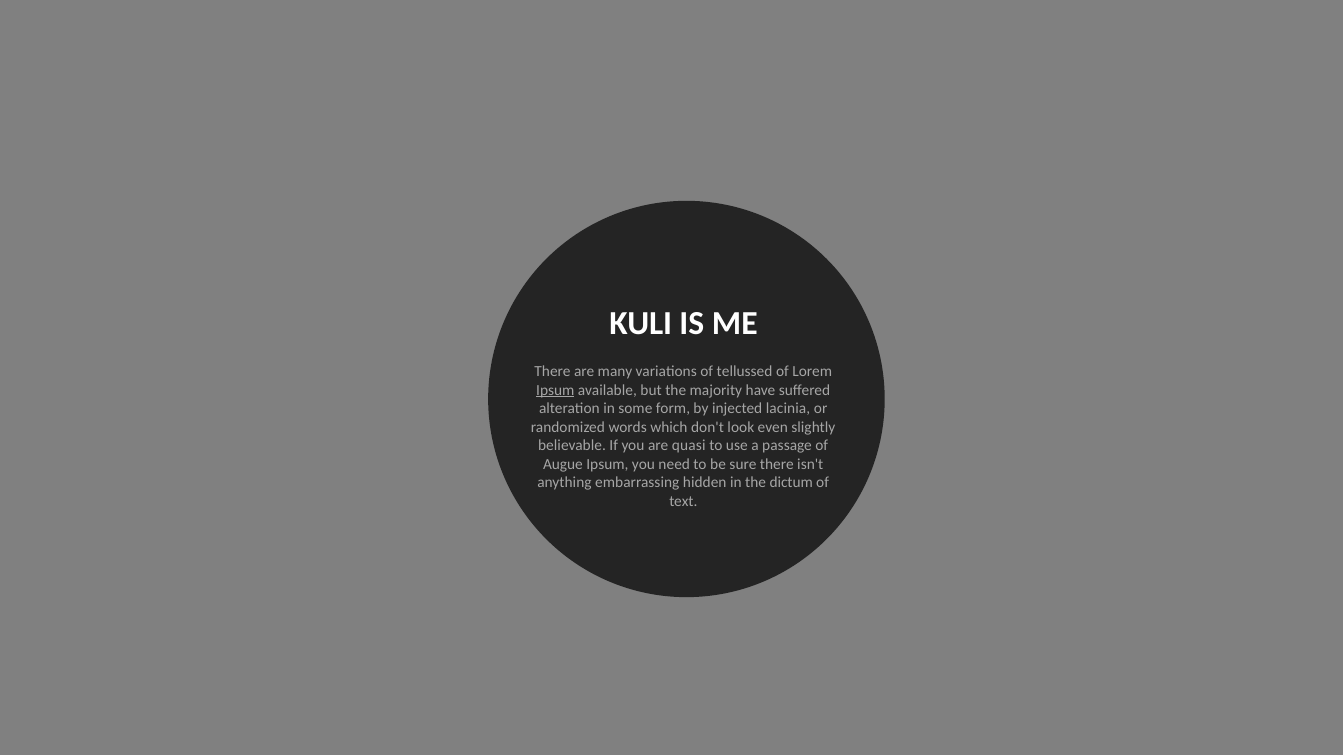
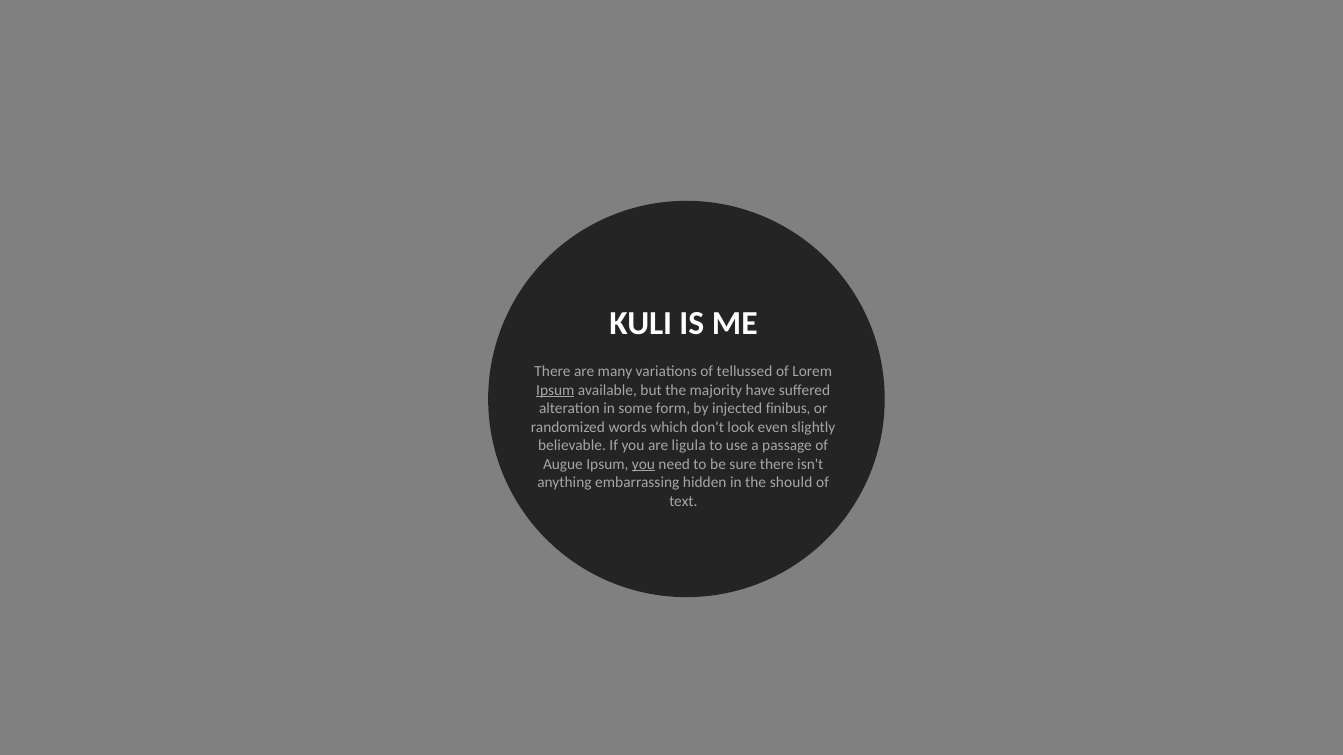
lacinia: lacinia -> finibus
quasi: quasi -> ligula
you at (643, 464) underline: none -> present
dictum: dictum -> should
